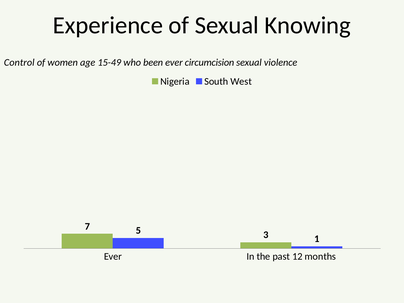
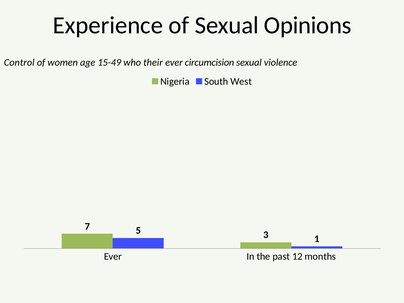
Knowing: Knowing -> Opinions
been: been -> their
